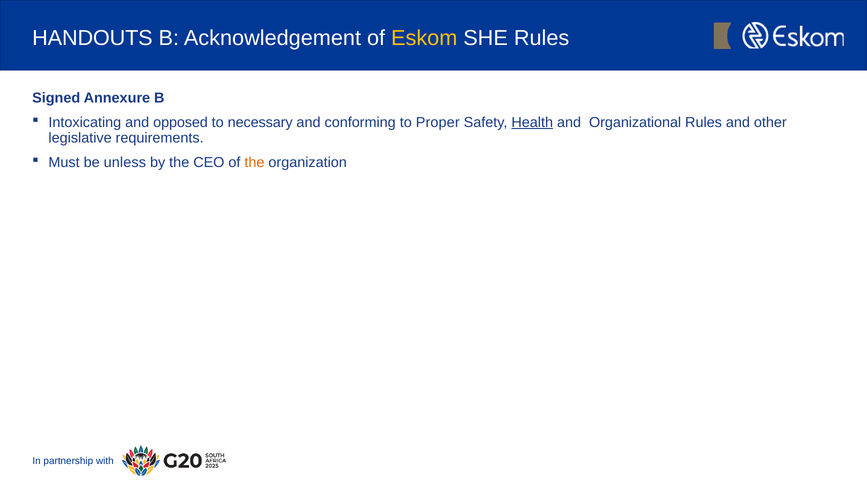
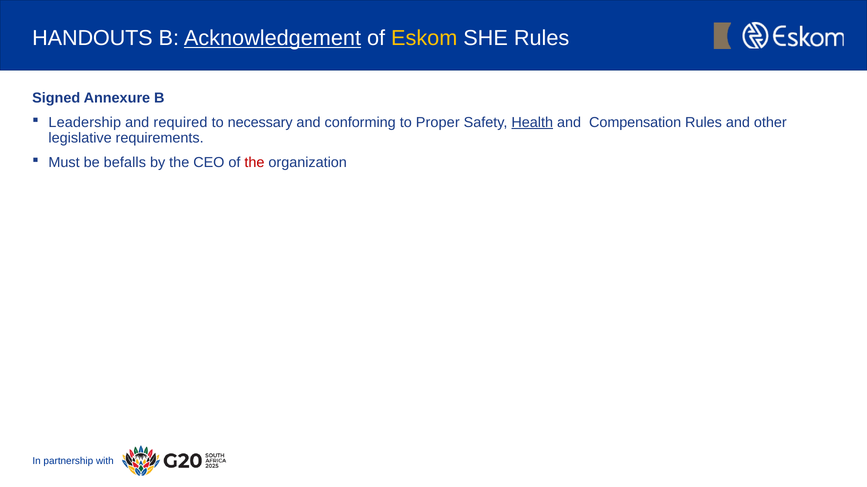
Acknowledgement underline: none -> present
Intoxicating: Intoxicating -> Leadership
opposed: opposed -> required
Organizational: Organizational -> Compensation
unless: unless -> befalls
the at (254, 163) colour: orange -> red
